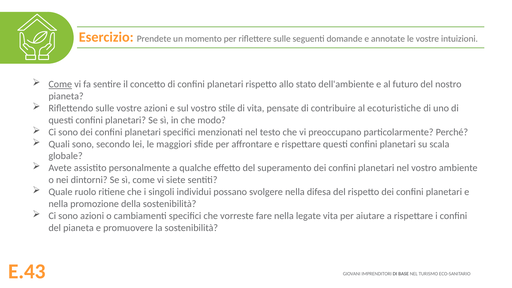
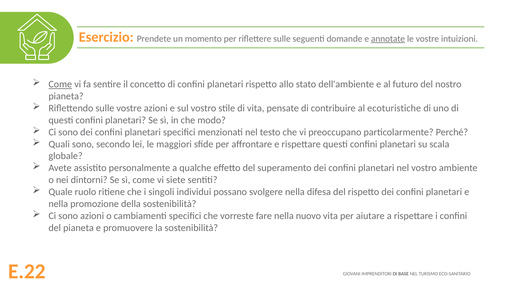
annotate underline: none -> present
legate: legate -> nuovo
E.43: E.43 -> E.22
